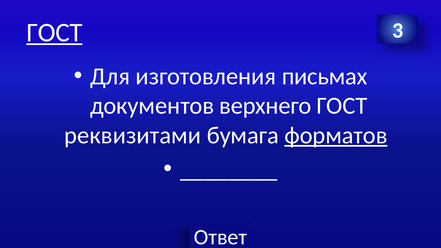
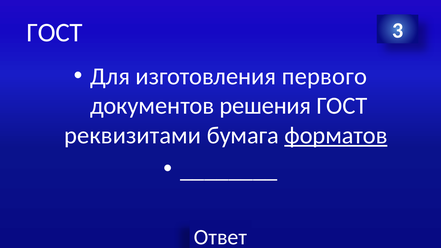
ГОСТ at (55, 32) underline: present -> none
письмах: письмах -> первого
верхнего: верхнего -> решения
